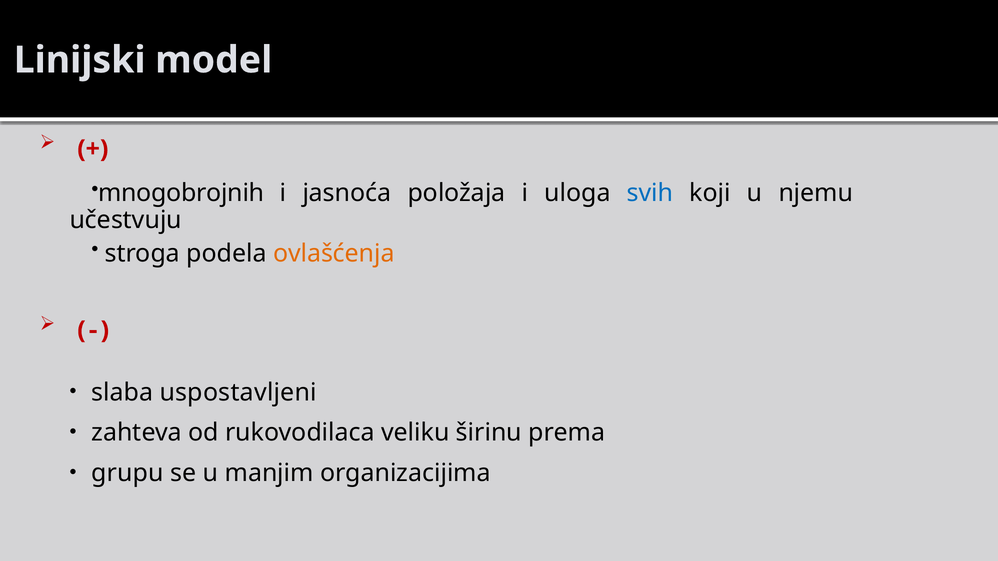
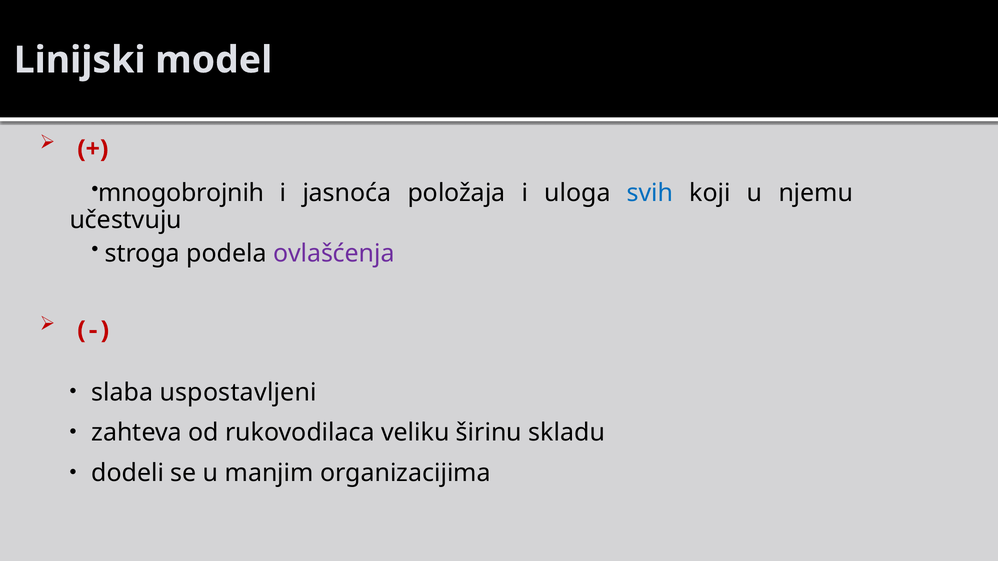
ovlašćenja colour: orange -> purple
prema: prema -> skladu
grupu: grupu -> dodeli
